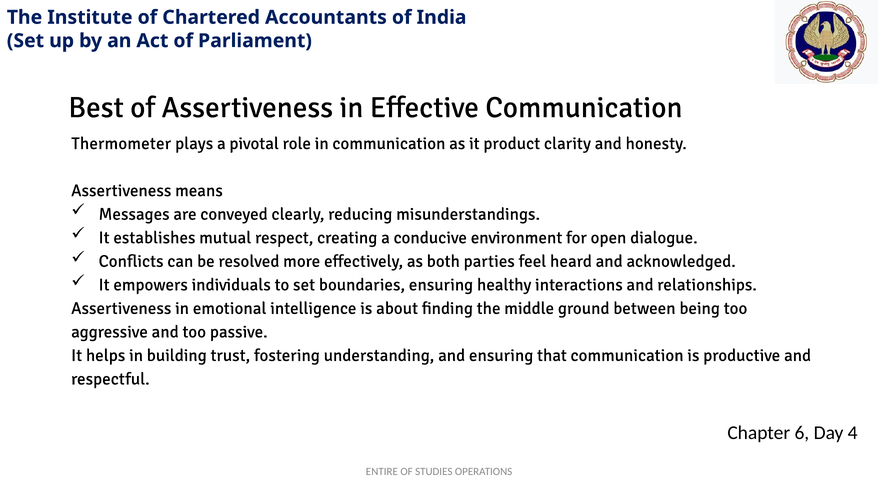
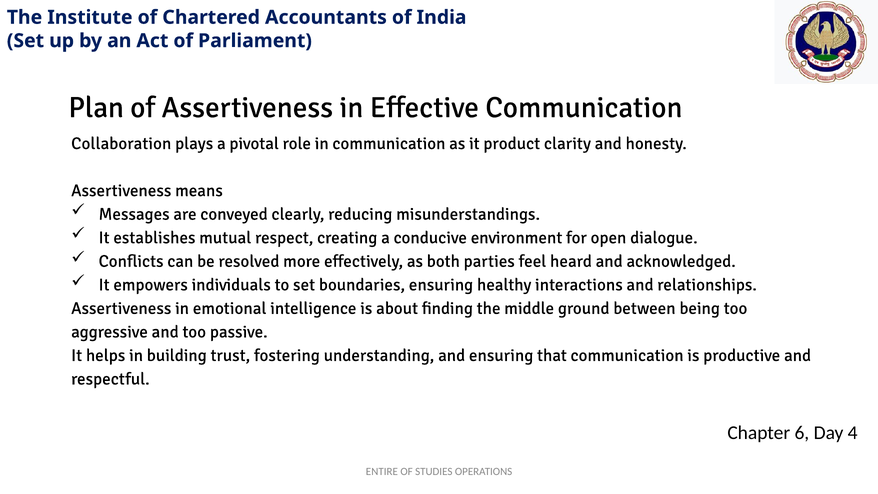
Best: Best -> Plan
Thermometer: Thermometer -> Collaboration
